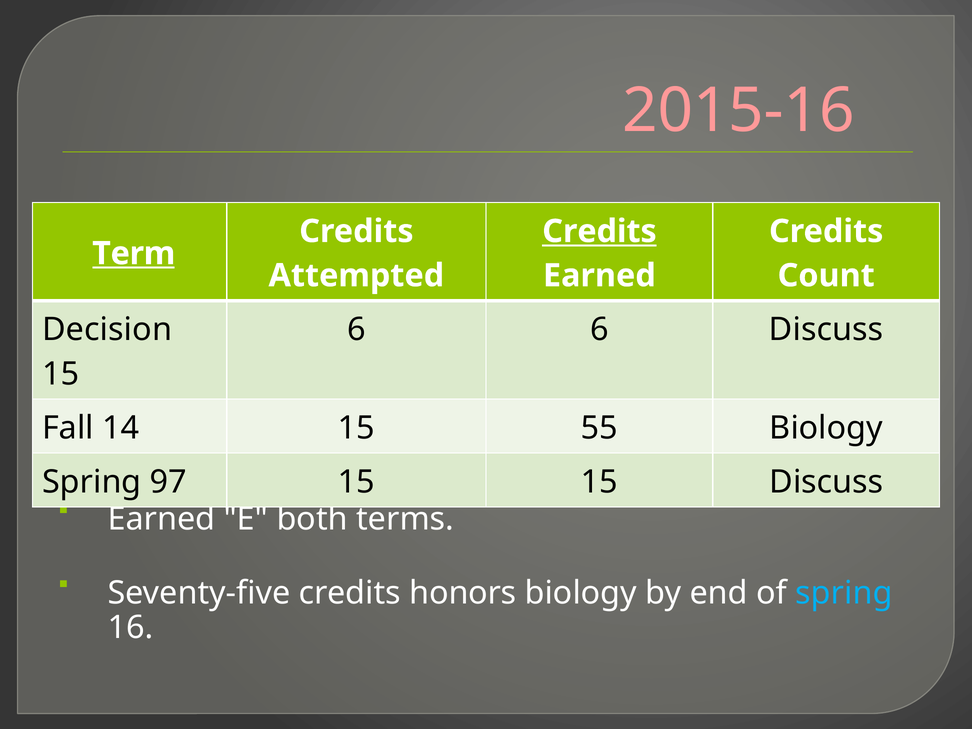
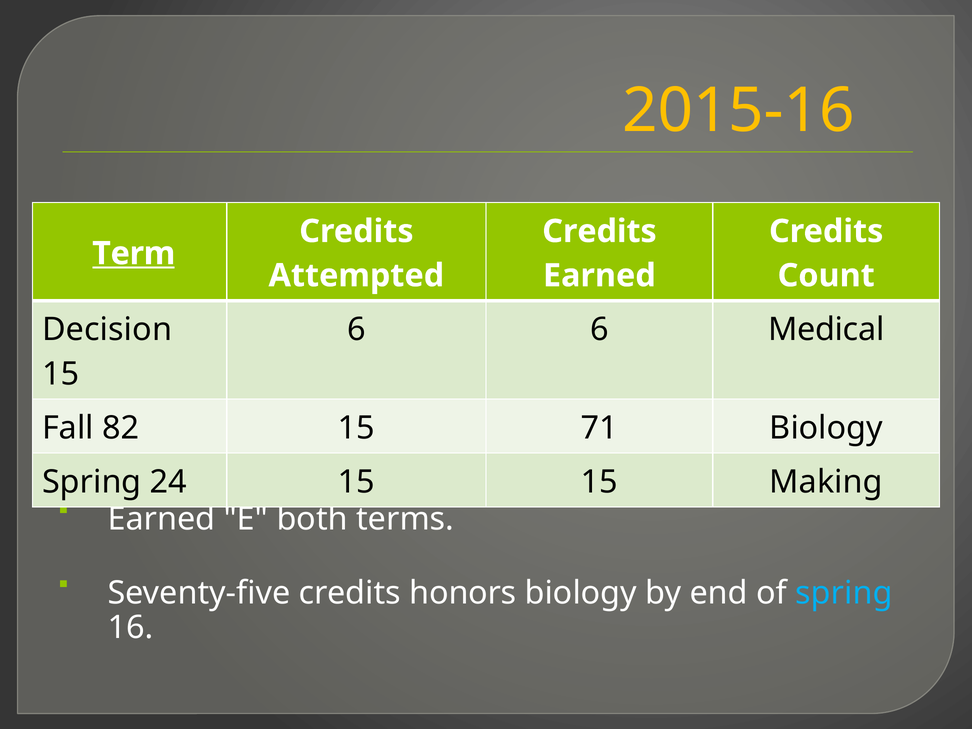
2015-16 colour: pink -> yellow
Credits at (599, 231) underline: present -> none
6 Discuss: Discuss -> Medical
14: 14 -> 82
55: 55 -> 71
97: 97 -> 24
15 Discuss: Discuss -> Making
